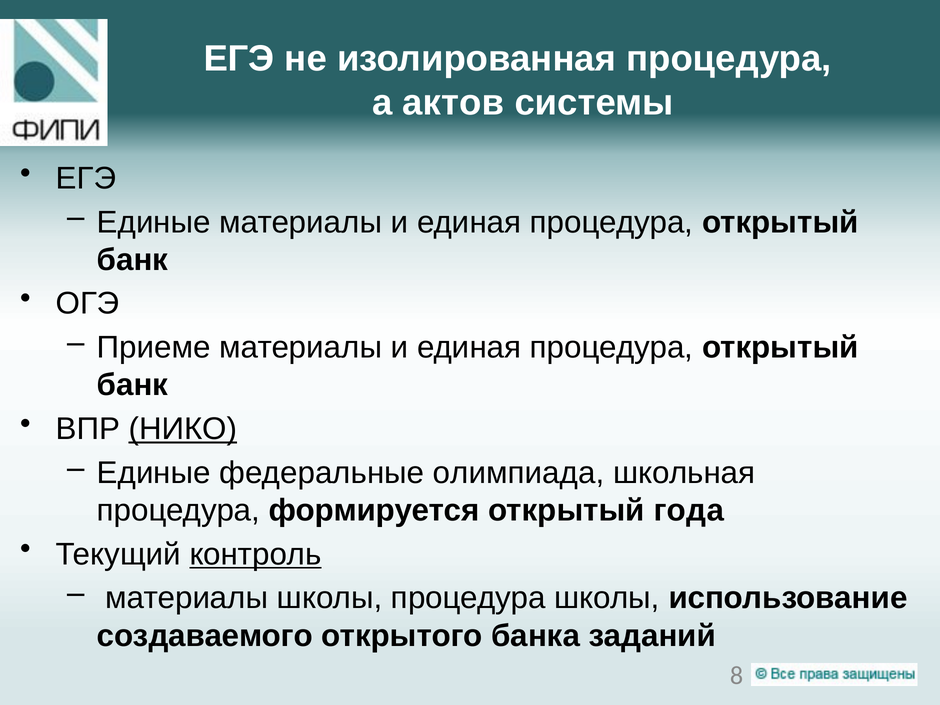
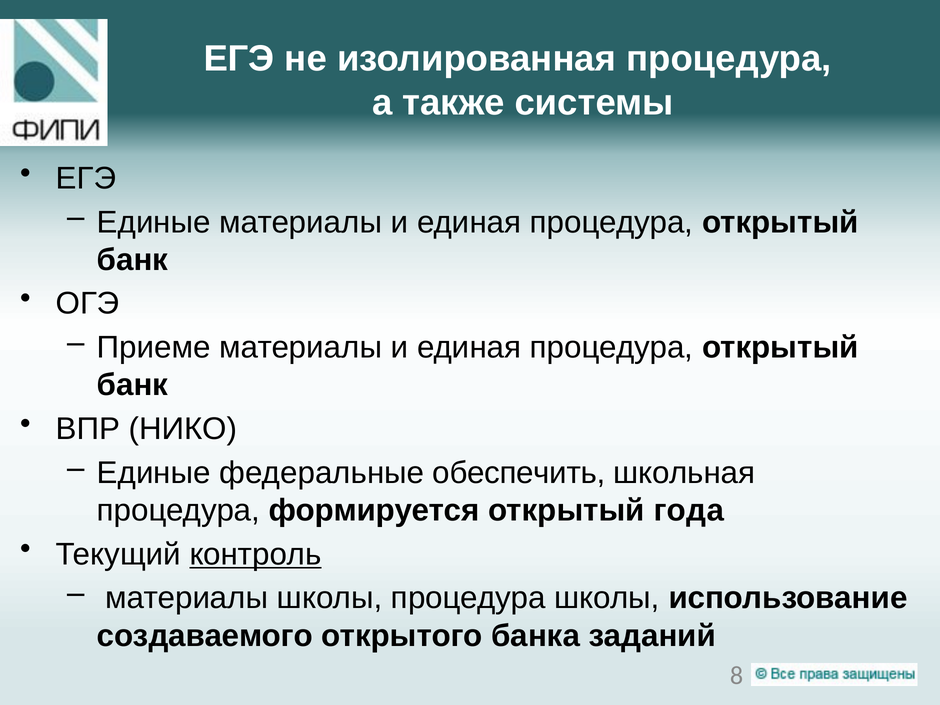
актов: актов -> также
НИКО underline: present -> none
олимпиада: олимпиада -> обеспечить
